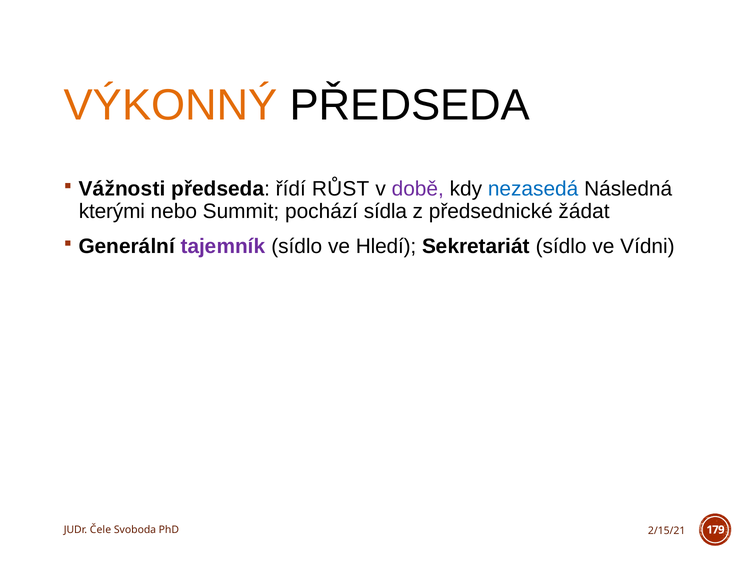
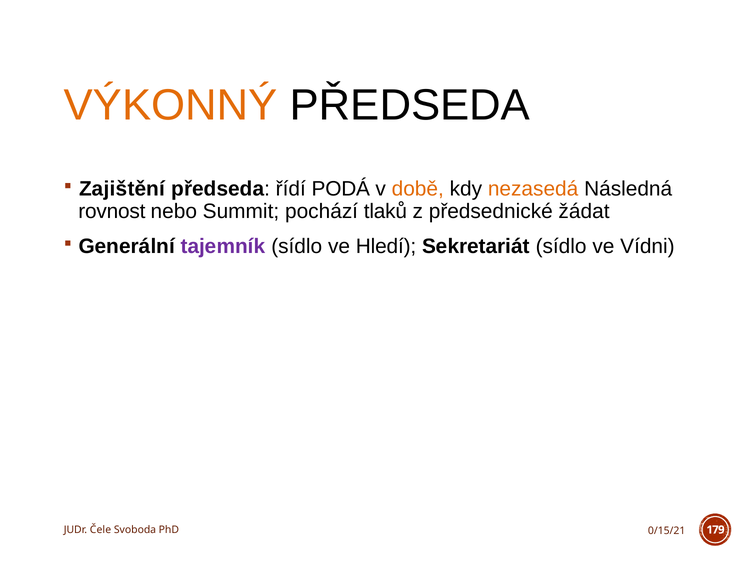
Vážnosti: Vážnosti -> Zajištění
RŮST: RŮST -> PODÁ
době colour: purple -> orange
nezasedá colour: blue -> orange
kterými: kterými -> rovnost
sídla: sídla -> tlaků
2/15/21: 2/15/21 -> 0/15/21
